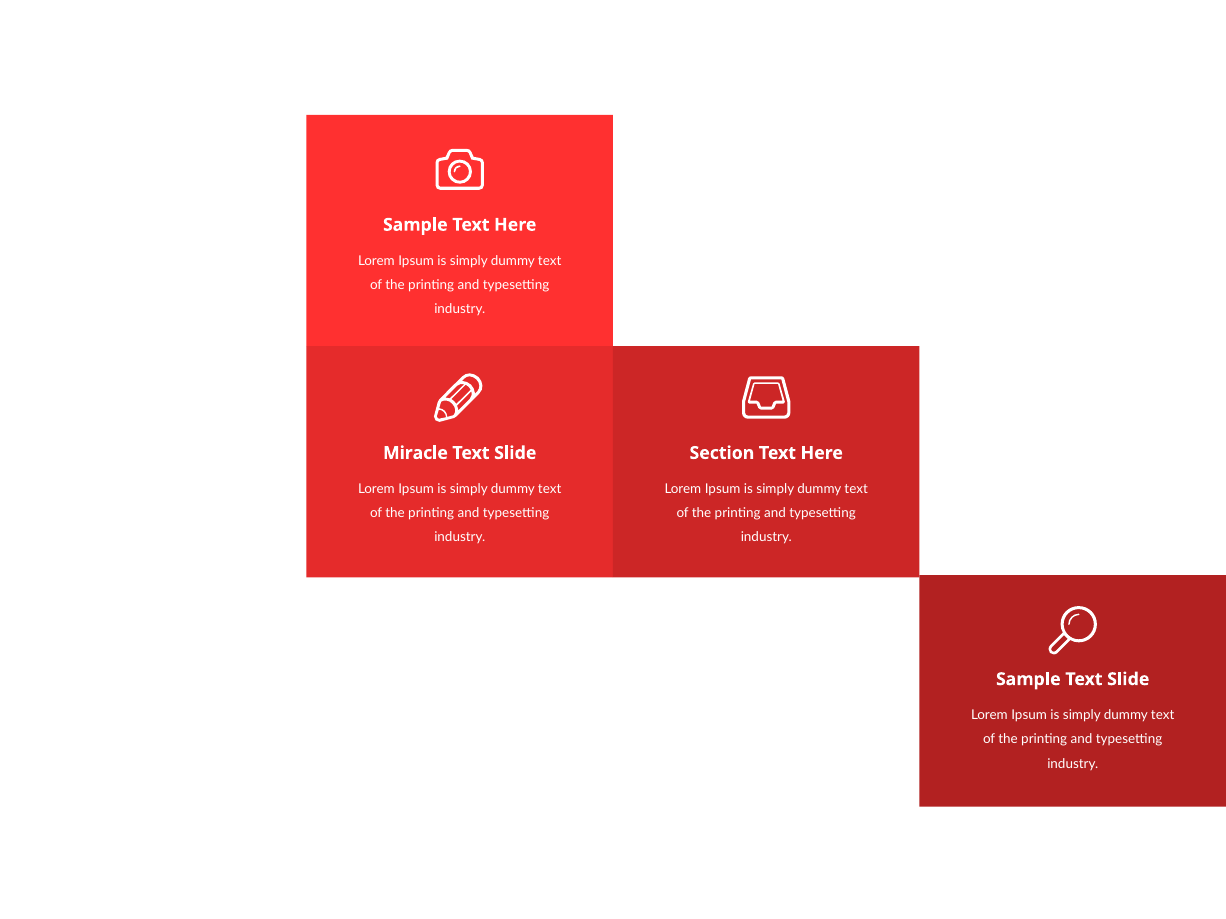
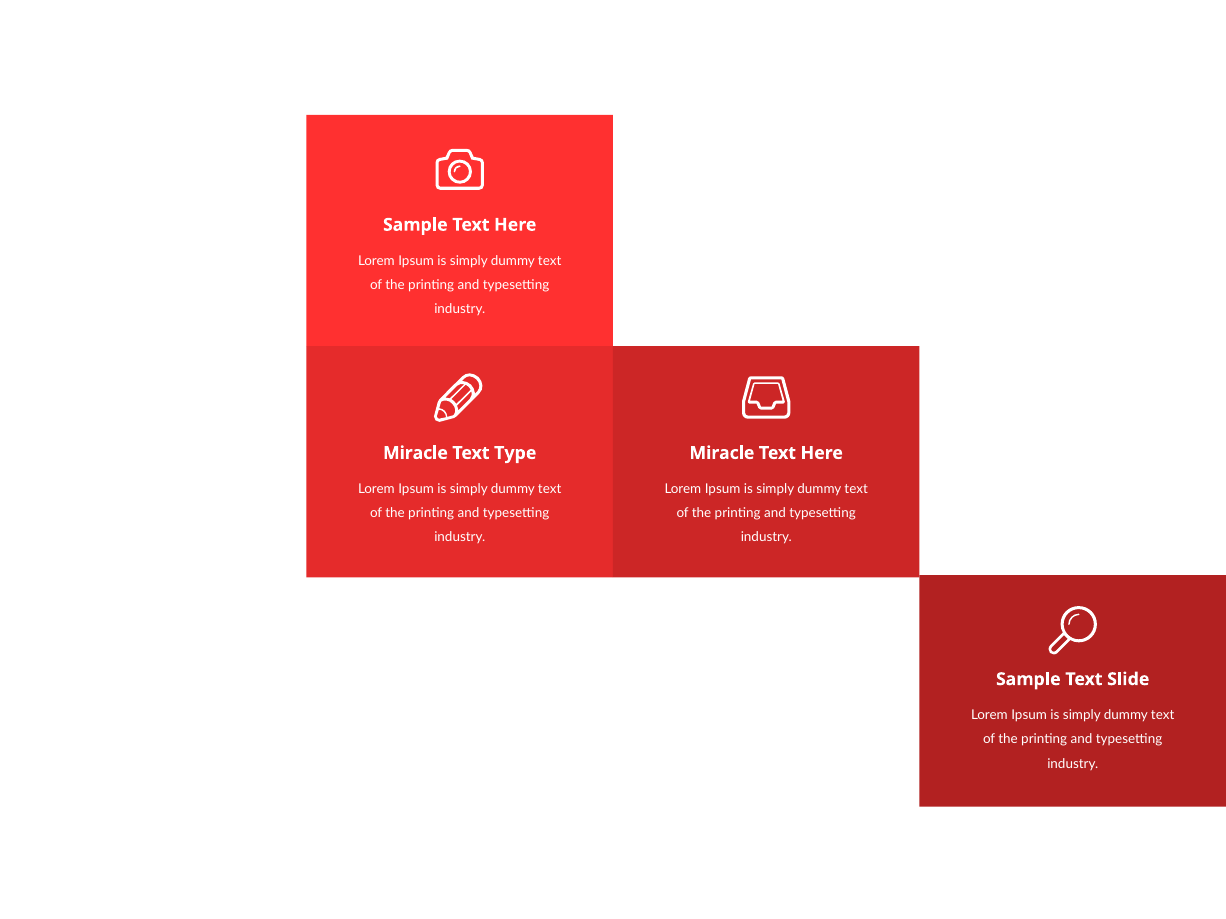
Slide at (515, 453): Slide -> Type
Section at (722, 453): Section -> Miracle
